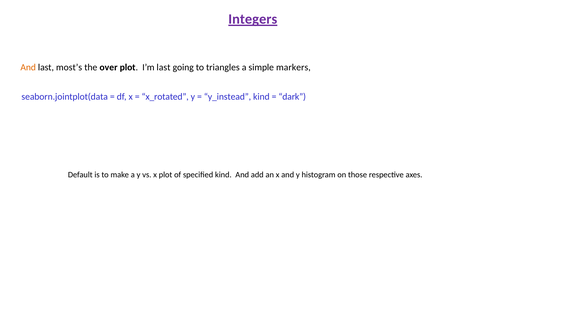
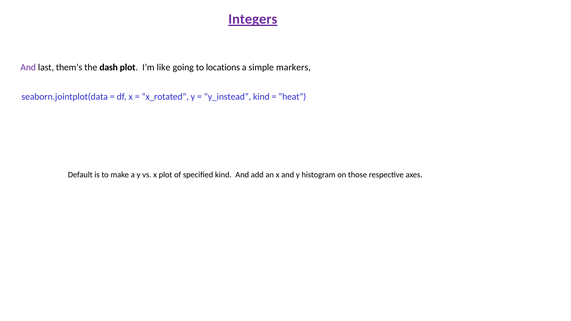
And at (28, 67) colour: orange -> purple
most’s: most’s -> them’s
over: over -> dash
I’m last: last -> like
triangles: triangles -> locations
dark: dark -> heat
